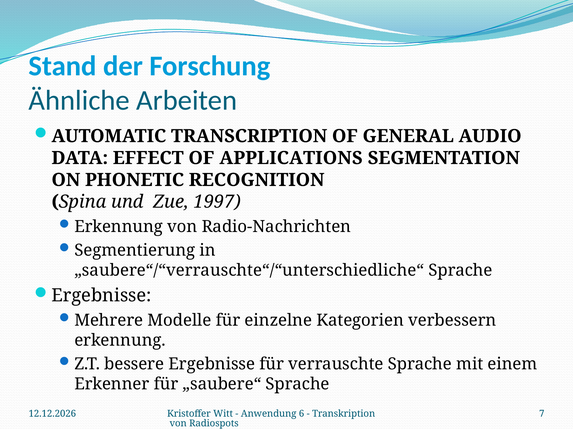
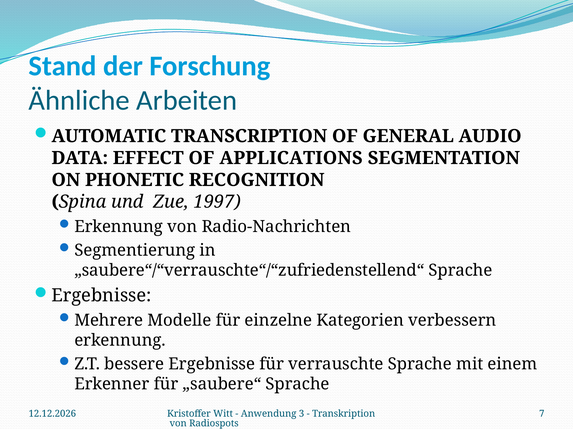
„saubere“/“verrauschte“/“unterschiedliche“: „saubere“/“verrauschte“/“unterschiedliche“ -> „saubere“/“verrauschte“/“zufriedenstellend“
6: 6 -> 3
